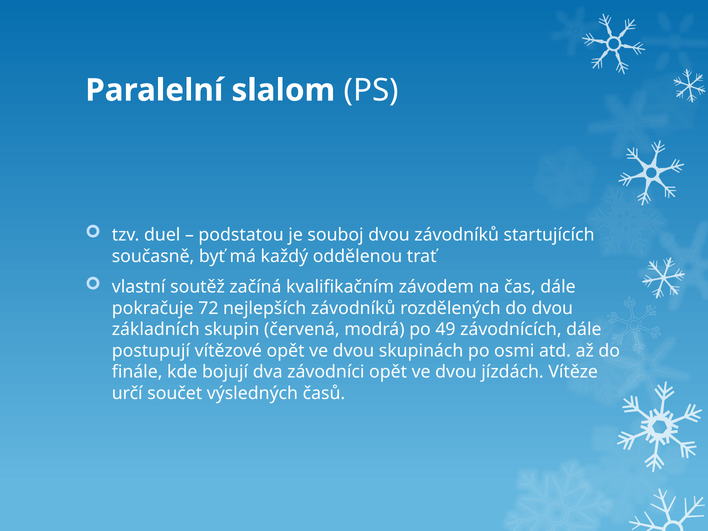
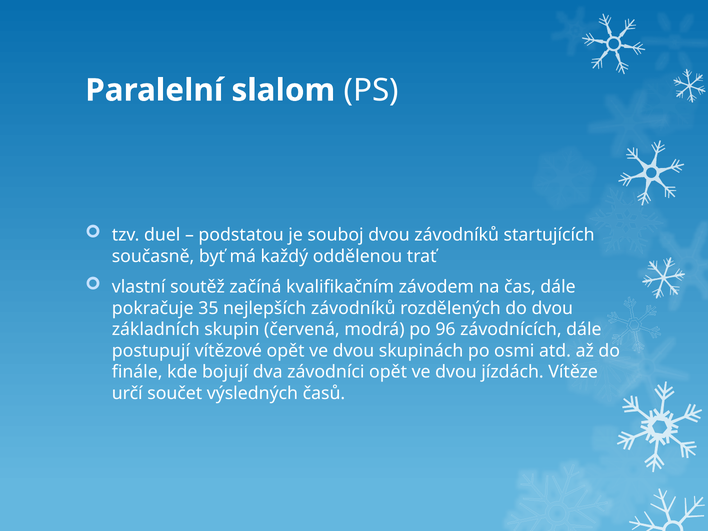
72: 72 -> 35
49: 49 -> 96
